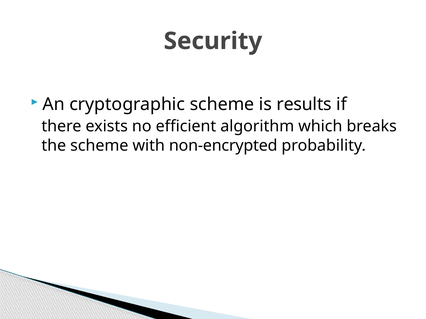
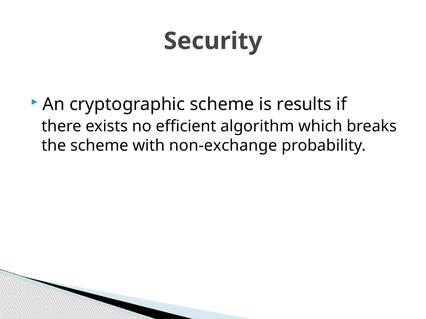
non-encrypted: non-encrypted -> non-exchange
